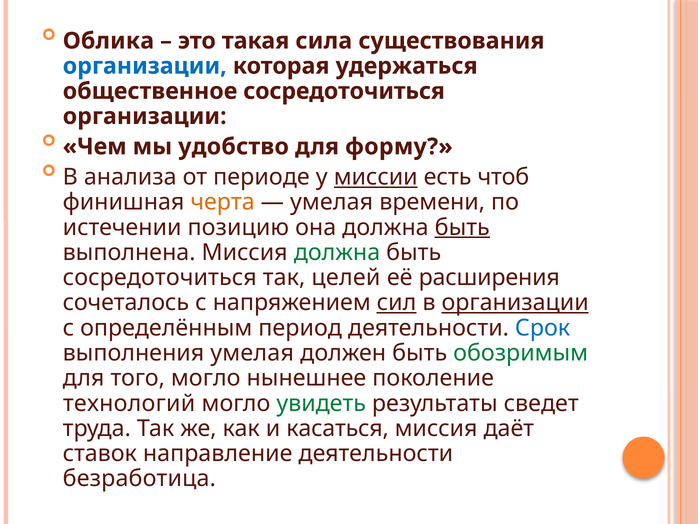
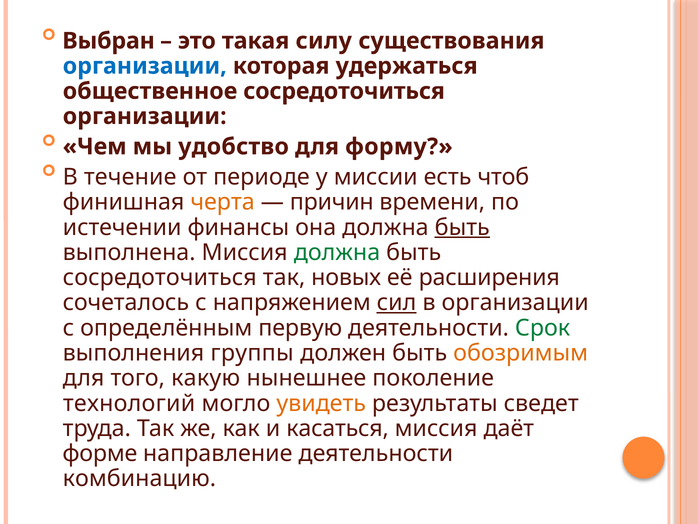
Облика: Облика -> Выбран
сила: сила -> силу
анализа: анализа -> течение
миссии underline: present -> none
умелая at (332, 202): умелая -> причин
позицию: позицию -> финансы
целей: целей -> новых
организации at (515, 302) underline: present -> none
период: период -> первую
Срок colour: blue -> green
выполнения умелая: умелая -> группы
обозримым colour: green -> orange
того могло: могло -> какую
увидеть colour: green -> orange
ставок: ставок -> форме
безработица: безработица -> комбинацию
